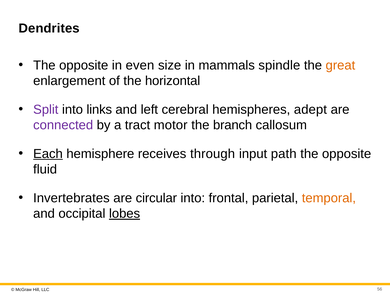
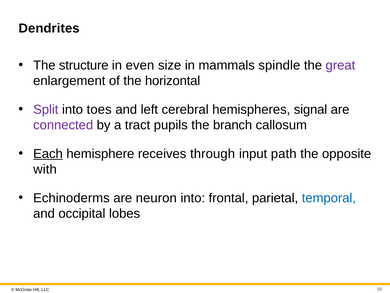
opposite at (84, 65): opposite -> structure
great colour: orange -> purple
links: links -> toes
adept: adept -> signal
motor: motor -> pupils
fluid: fluid -> with
Invertebrates: Invertebrates -> Echinoderms
circular: circular -> neuron
temporal colour: orange -> blue
lobes underline: present -> none
